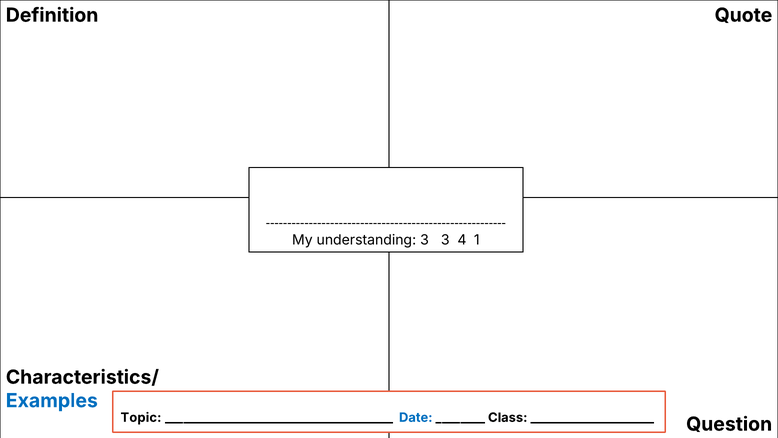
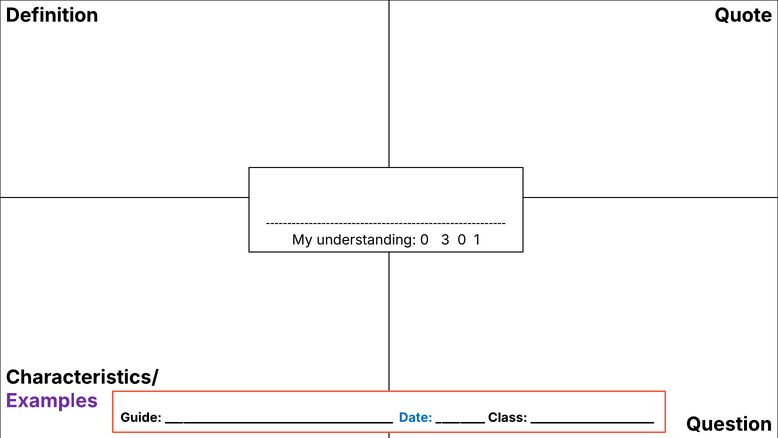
understanding 3: 3 -> 0
3 4: 4 -> 0
Examples colour: blue -> purple
Topic: Topic -> Guide
